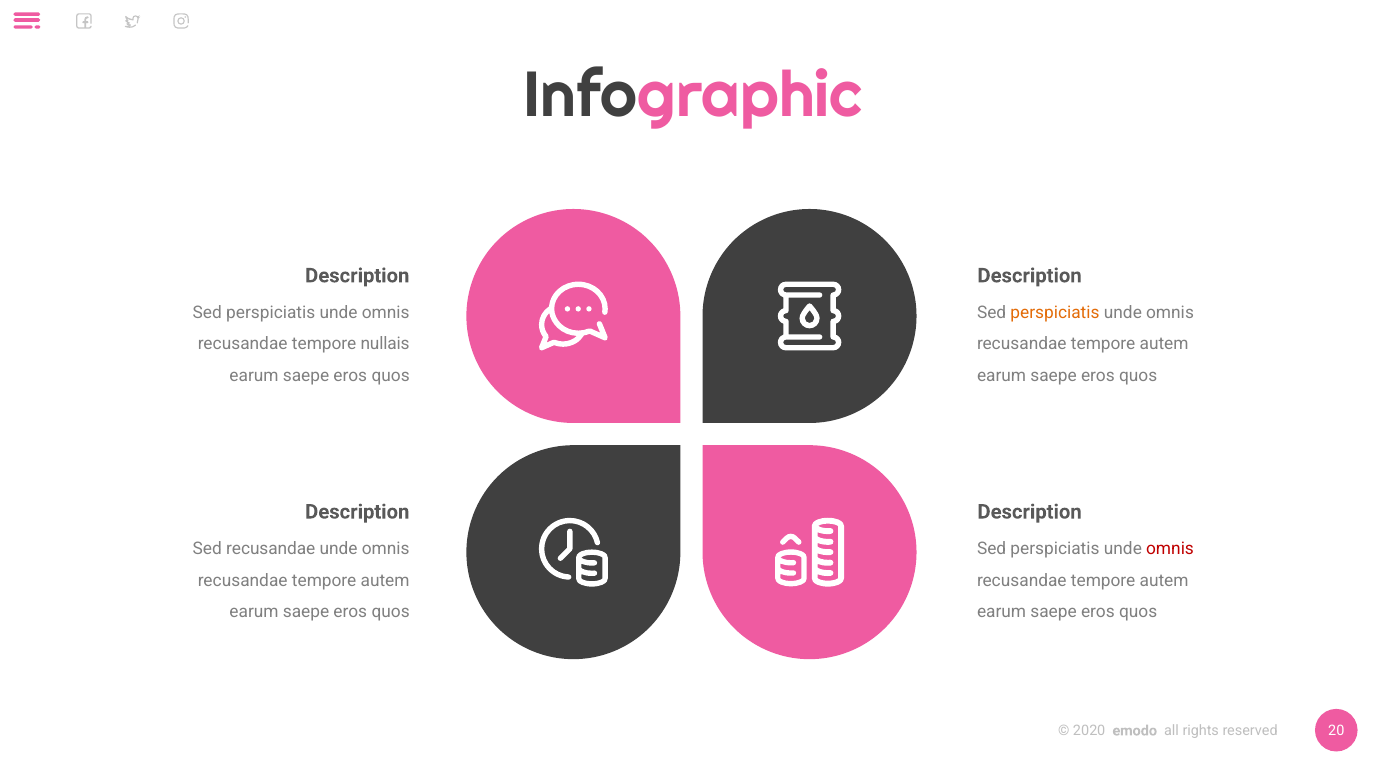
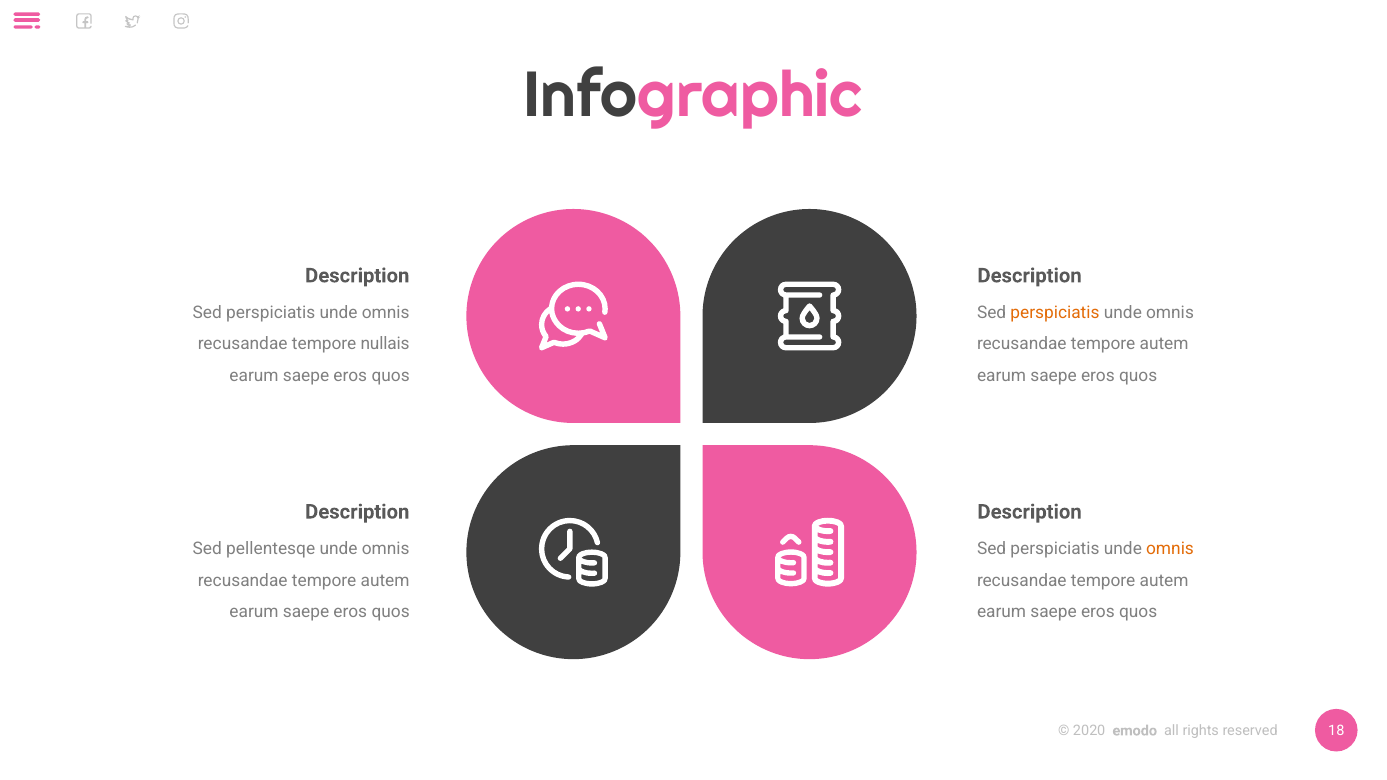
Sed recusandae: recusandae -> pellentesqe
omnis at (1170, 549) colour: red -> orange
20: 20 -> 18
